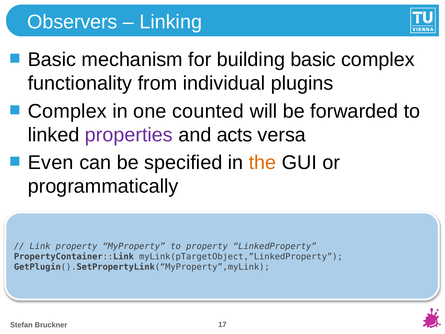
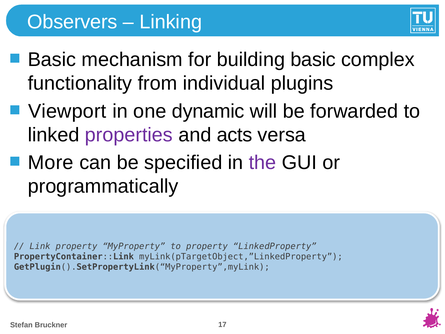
Complex at (67, 111): Complex -> Viewport
counted: counted -> dynamic
Even: Even -> More
the colour: orange -> purple
